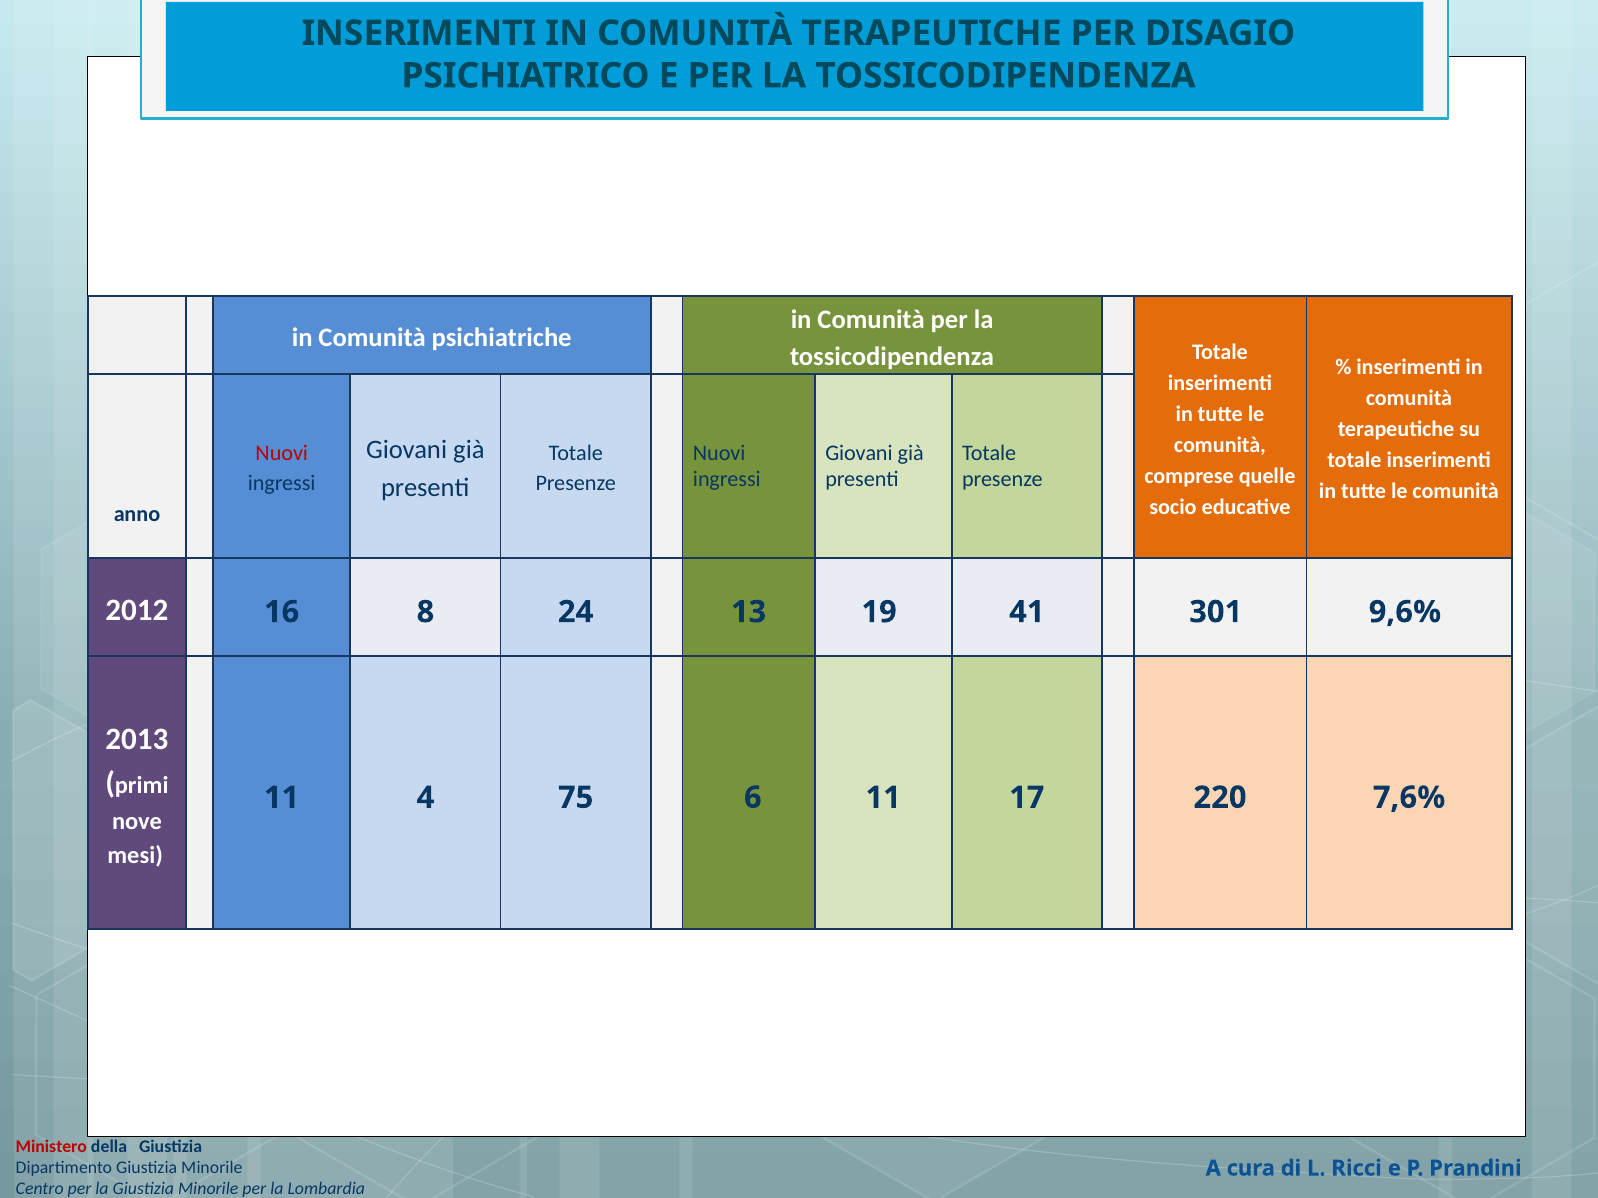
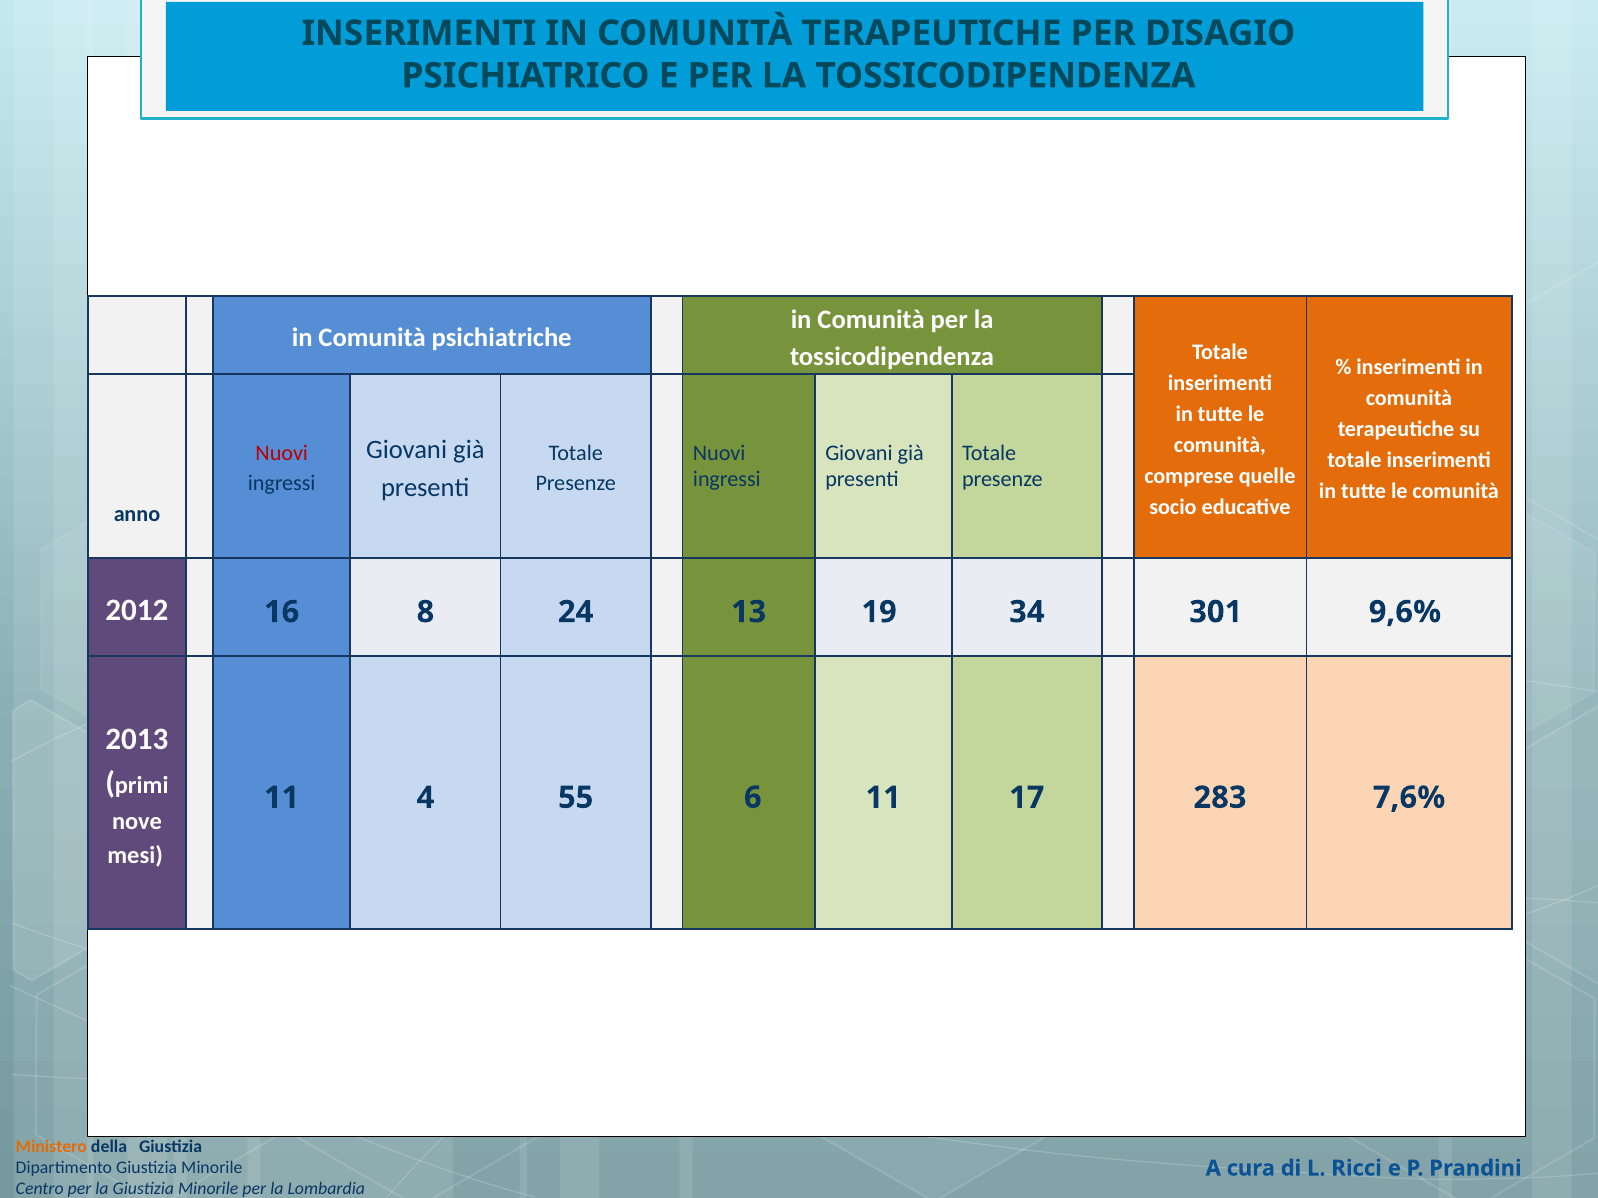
41: 41 -> 34
75: 75 -> 55
220: 220 -> 283
Ministero colour: red -> orange
